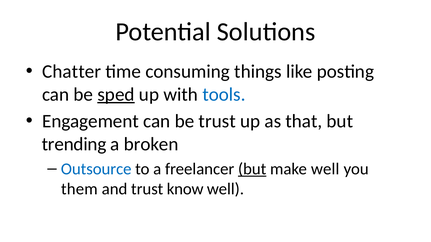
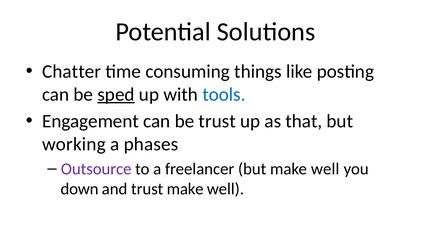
trending: trending -> working
broken: broken -> phases
Outsource colour: blue -> purple
but at (252, 169) underline: present -> none
them: them -> down
trust know: know -> make
